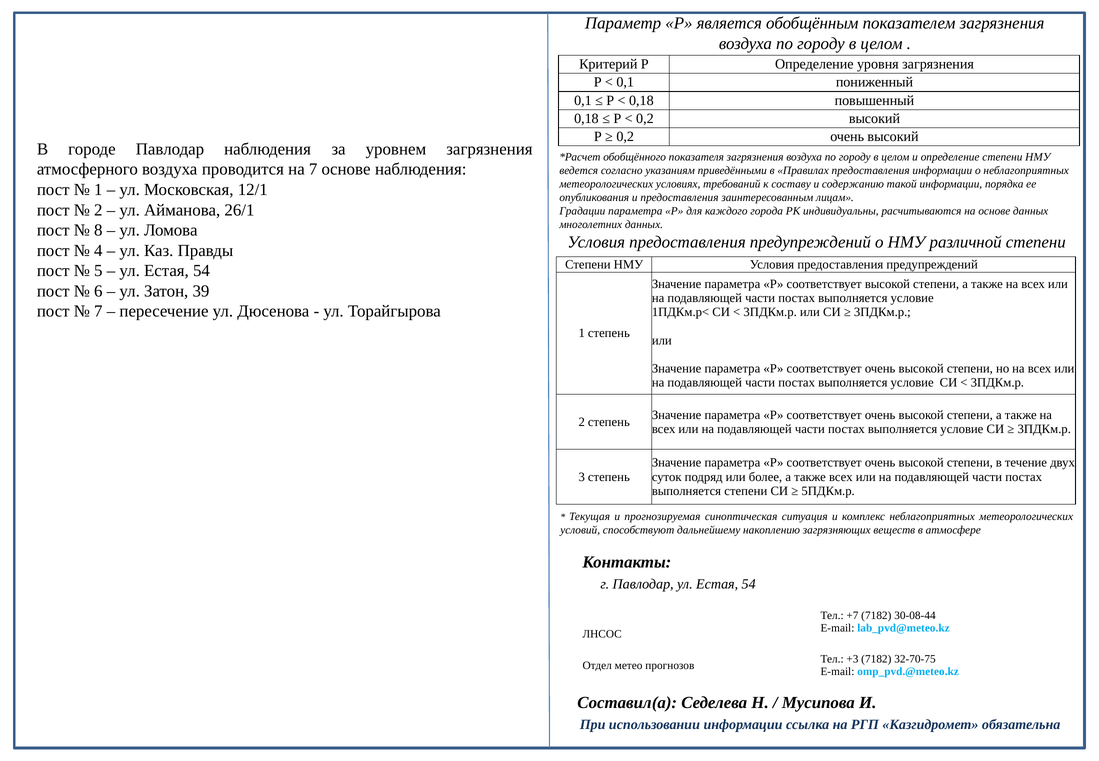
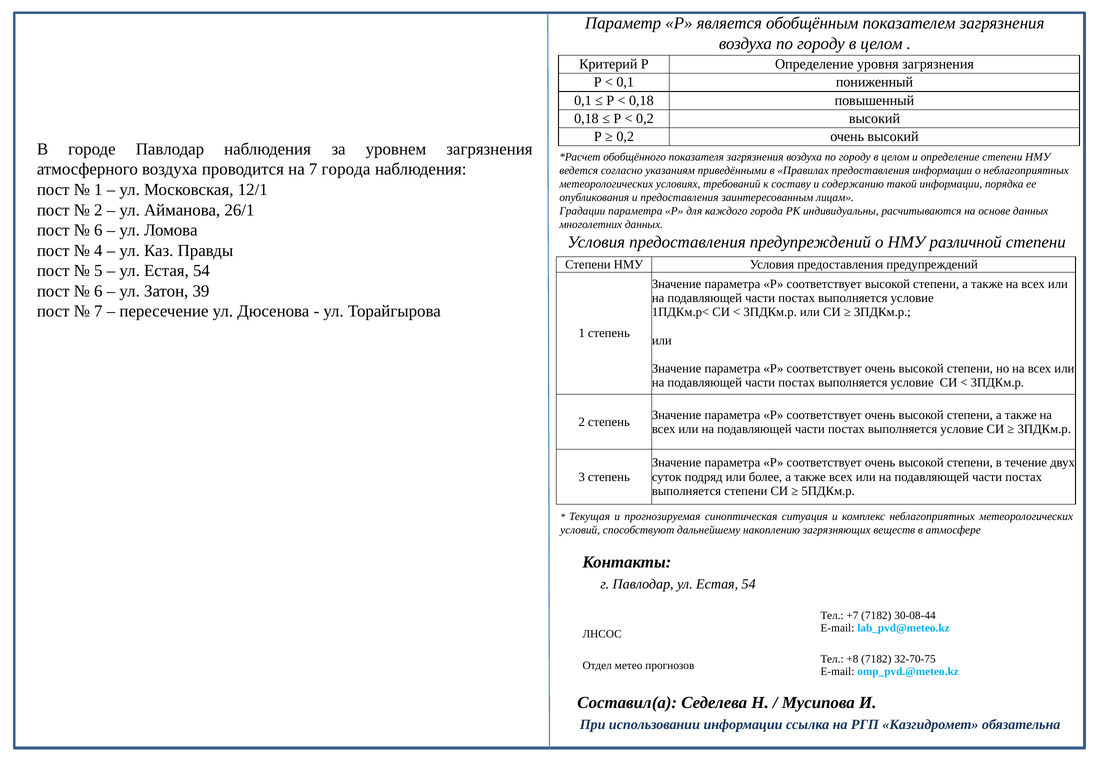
7 основе: основе -> города
8 at (98, 230): 8 -> 6
+3: +3 -> +8
